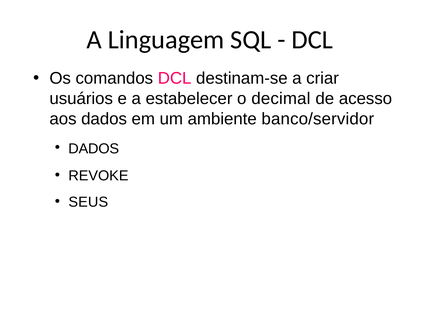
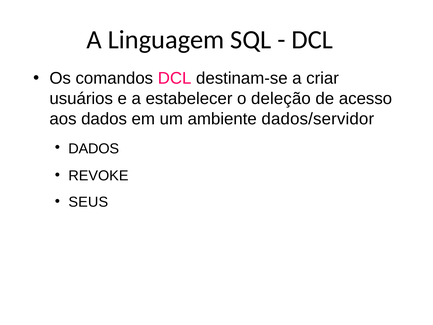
decimal: decimal -> deleção
banco/servidor: banco/servidor -> dados/servidor
